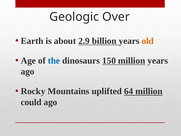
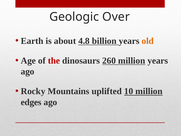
2.9: 2.9 -> 4.8
the colour: blue -> red
150: 150 -> 260
64: 64 -> 10
could: could -> edges
